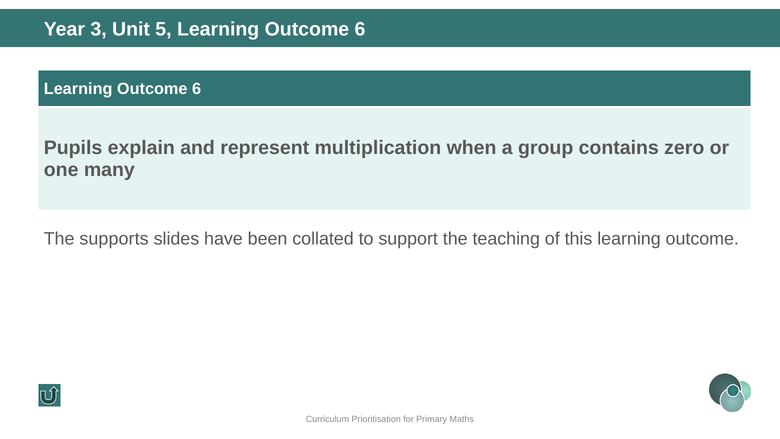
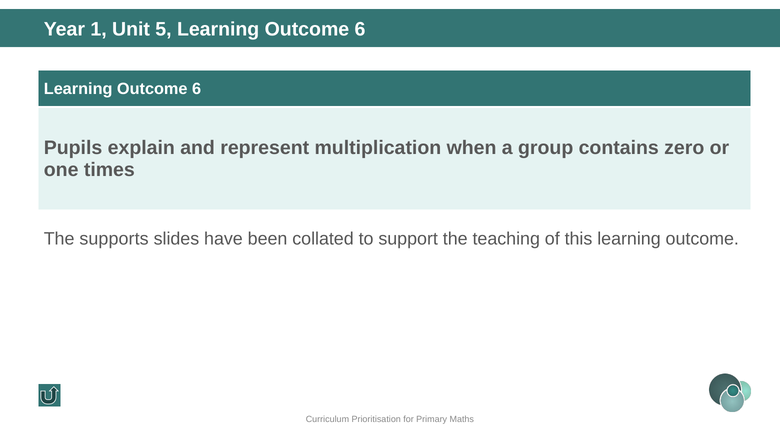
3: 3 -> 1
many: many -> times
